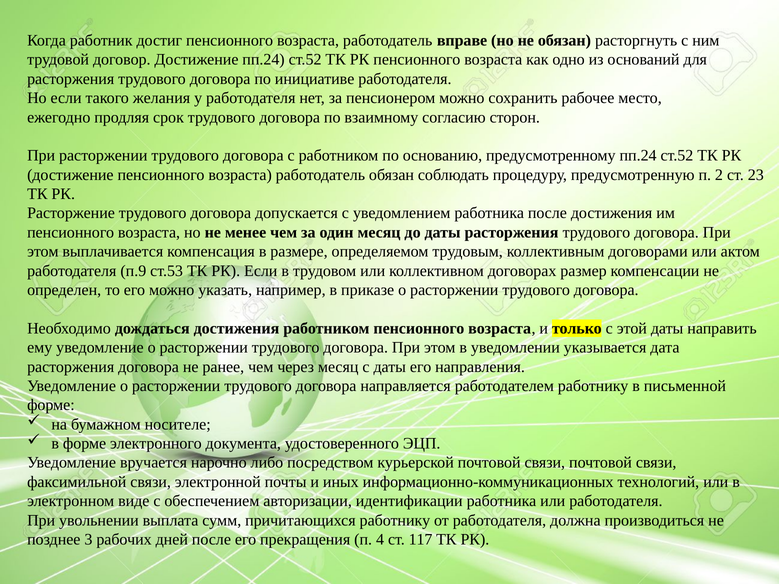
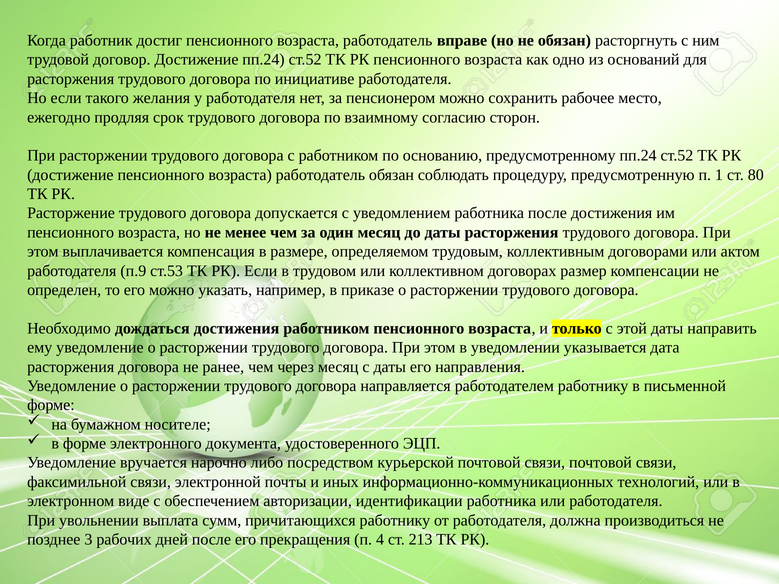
2: 2 -> 1
23: 23 -> 80
117: 117 -> 213
